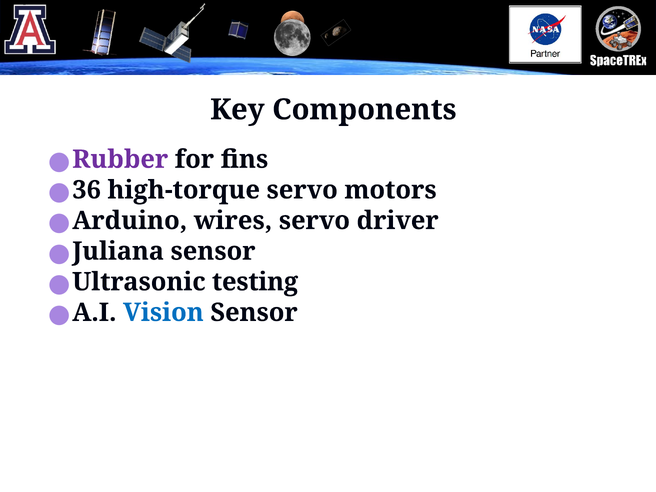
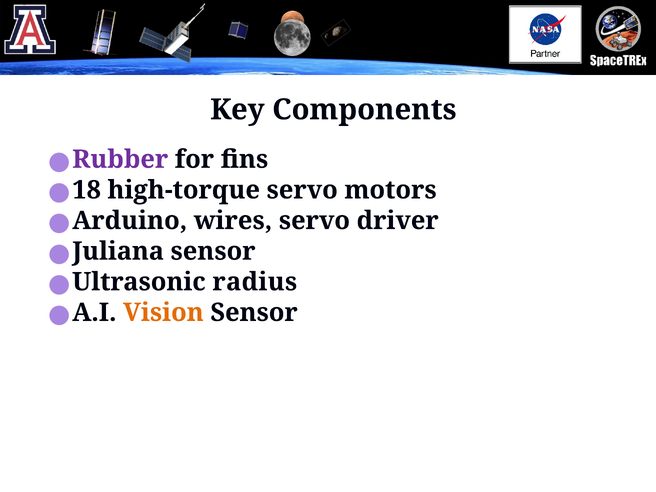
36: 36 -> 18
testing: testing -> radius
Vision colour: blue -> orange
